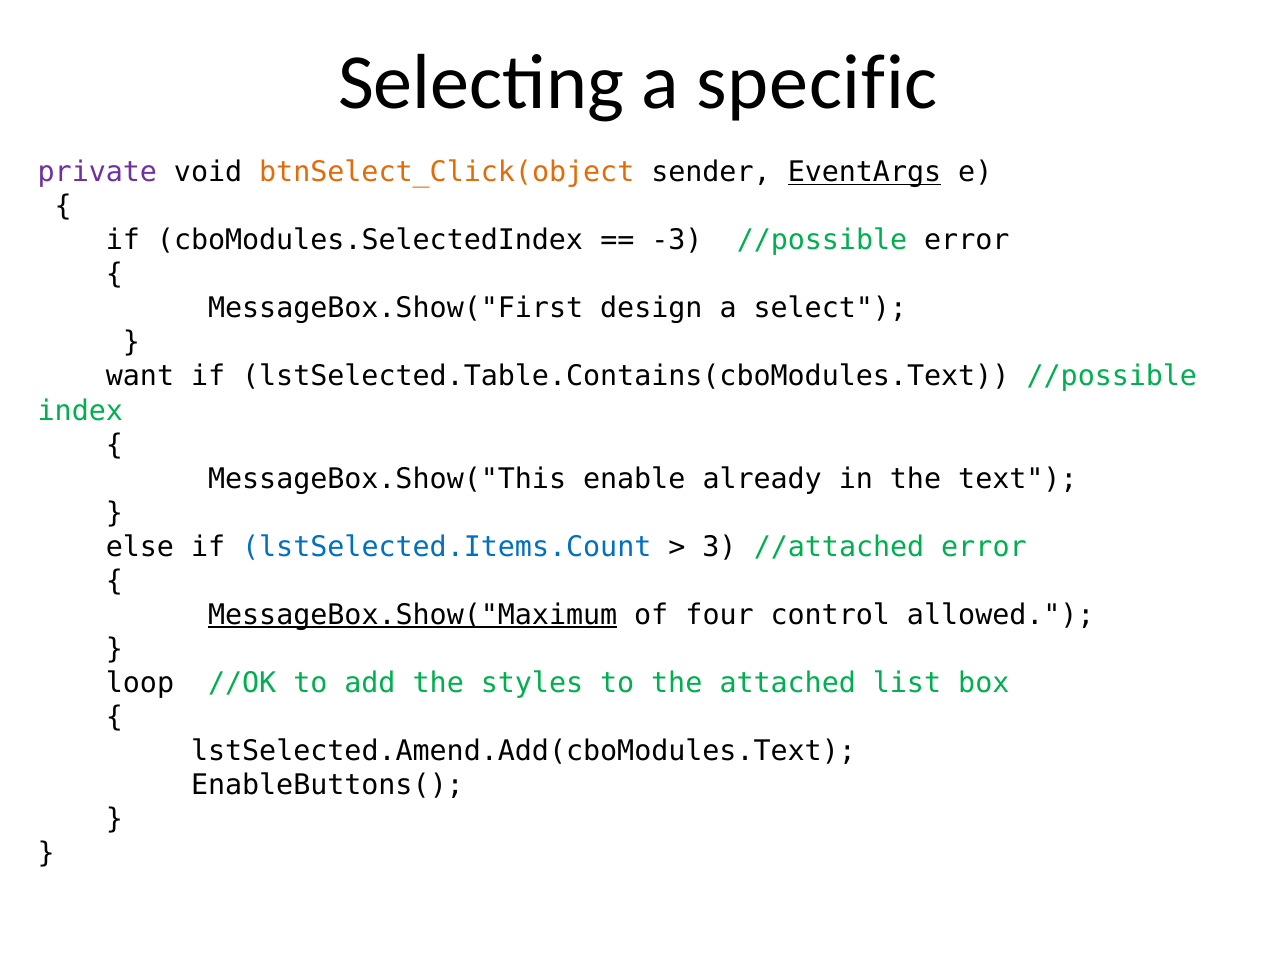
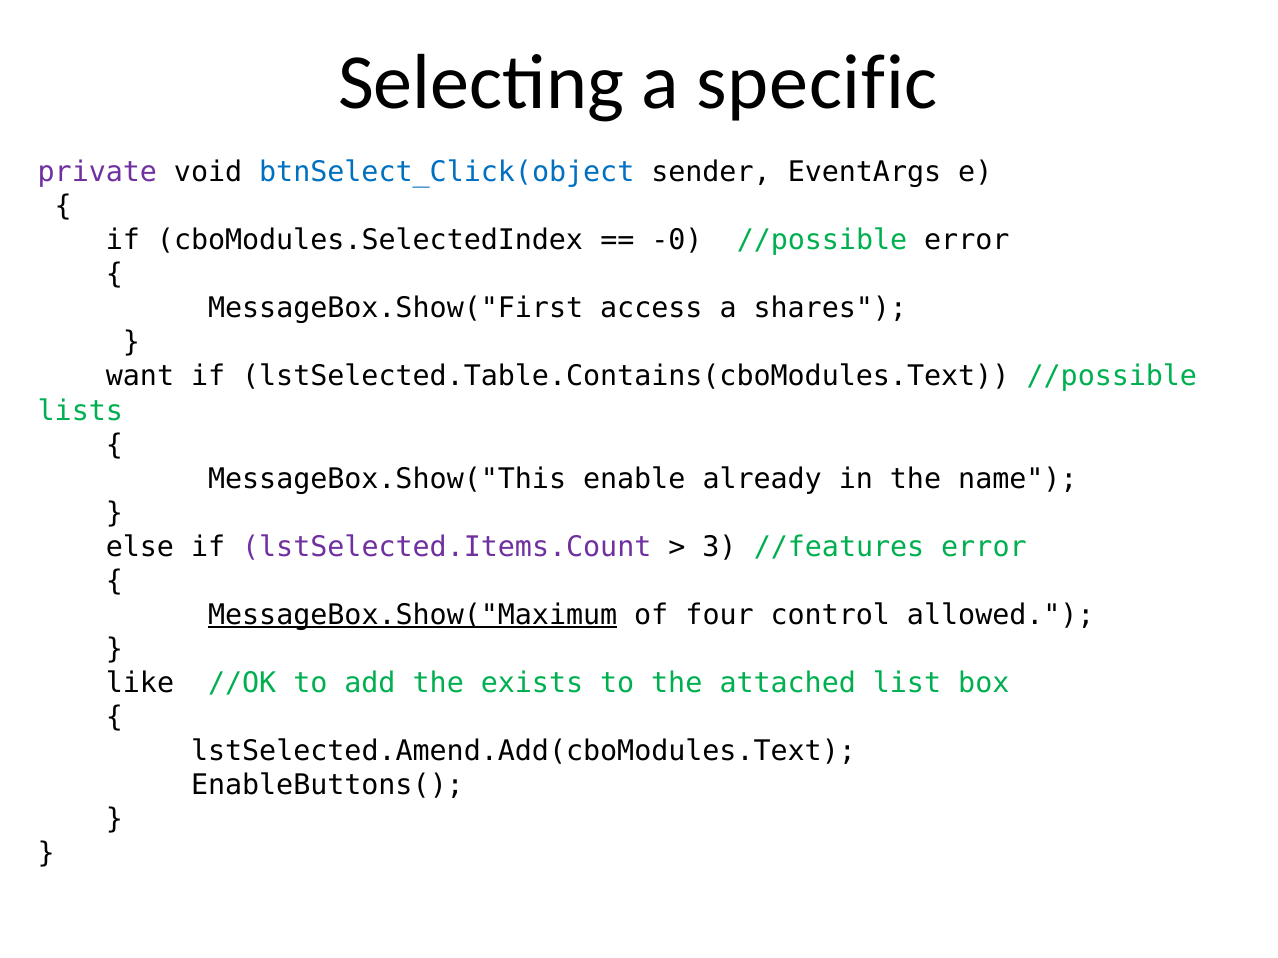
btnSelect_Click(object colour: orange -> blue
EventArgs underline: present -> none
-3: -3 -> -0
design: design -> access
select: select -> shares
index: index -> lists
text: text -> name
lstSelected.Items.Count colour: blue -> purple
//attached: //attached -> //features
loop: loop -> like
styles: styles -> exists
